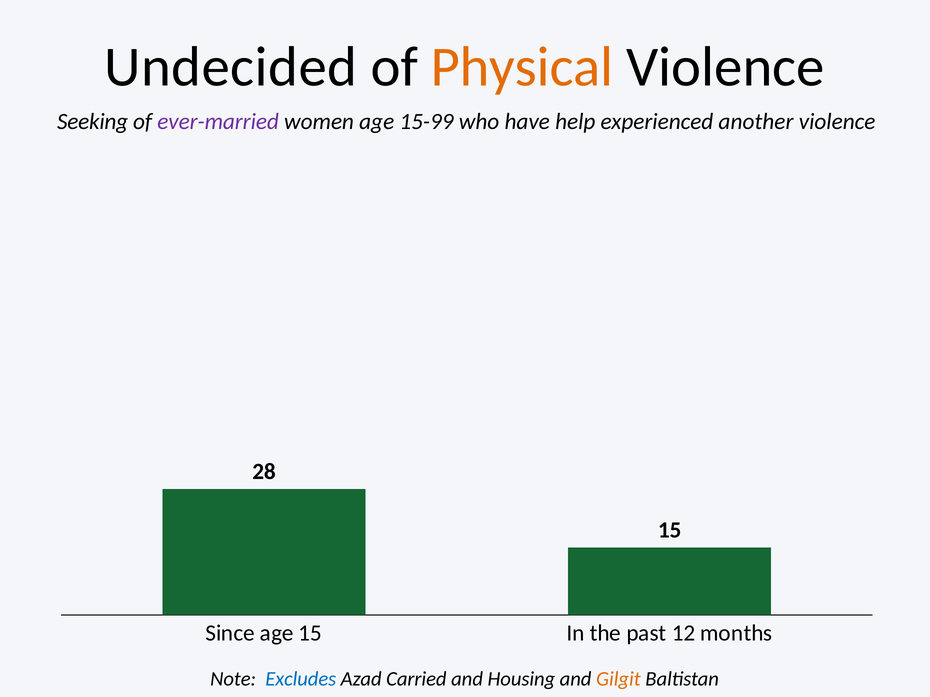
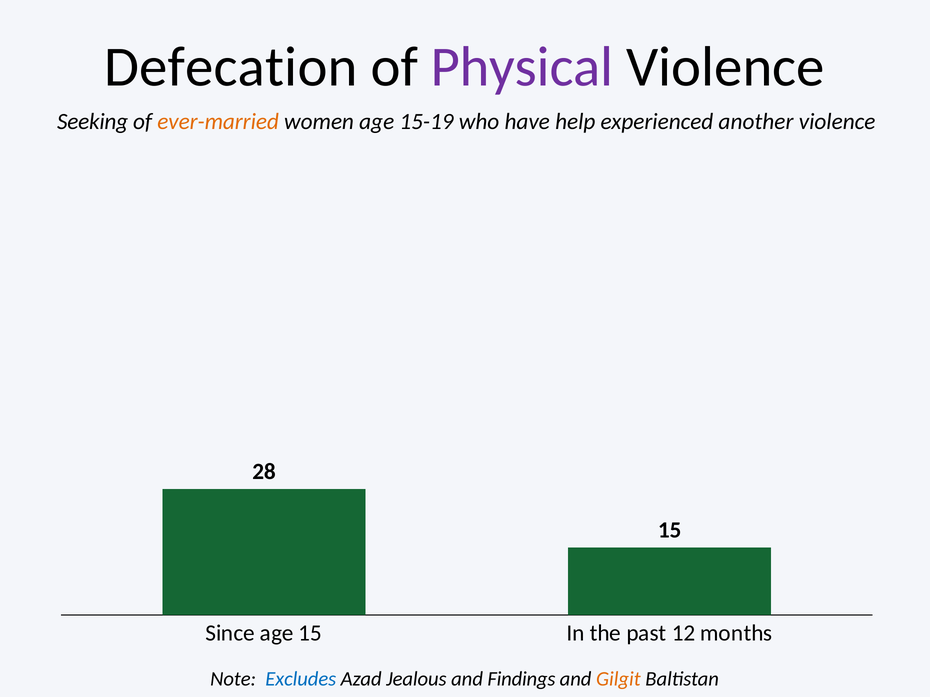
Undecided: Undecided -> Defecation
Physical colour: orange -> purple
ever-married colour: purple -> orange
15-99: 15-99 -> 15-19
Carried: Carried -> Jealous
Housing: Housing -> Findings
